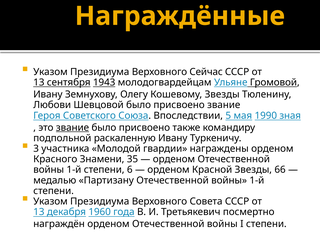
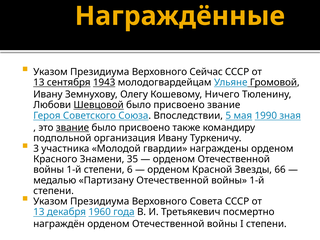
Кошевому Звезды: Звезды -> Ничего
Шевцовой underline: none -> present
раскаленную: раскаленную -> организация
